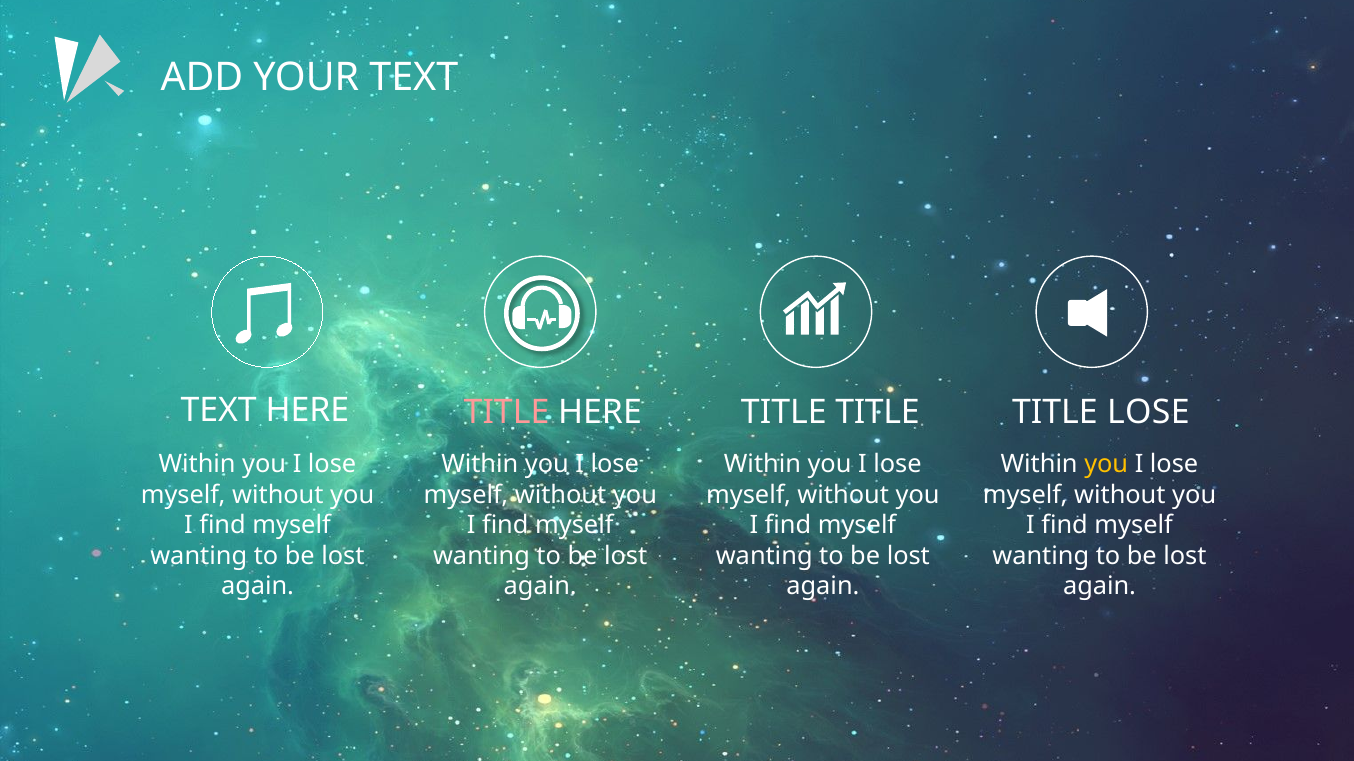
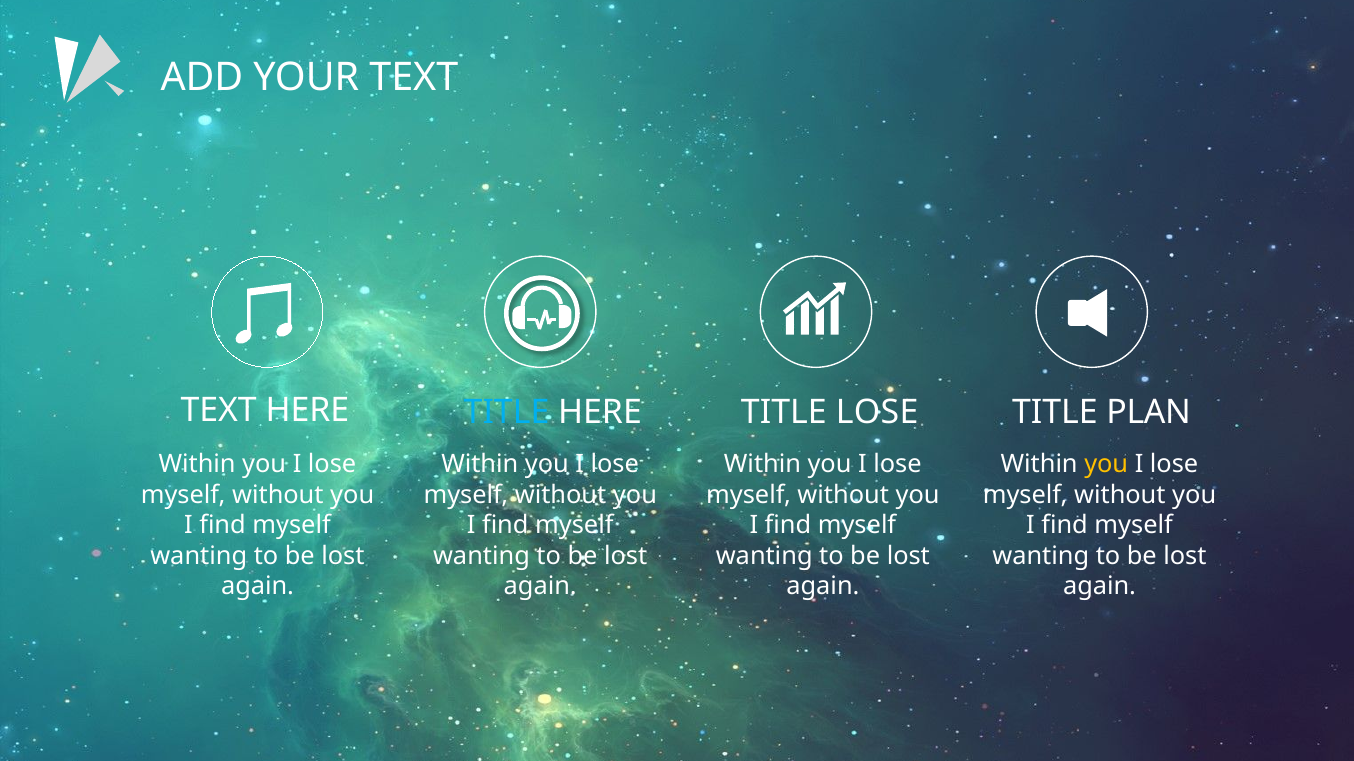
TITLE at (507, 412) colour: pink -> light blue
HERE TITLE TITLE: TITLE -> LOSE
TITLE LOSE: LOSE -> PLAN
